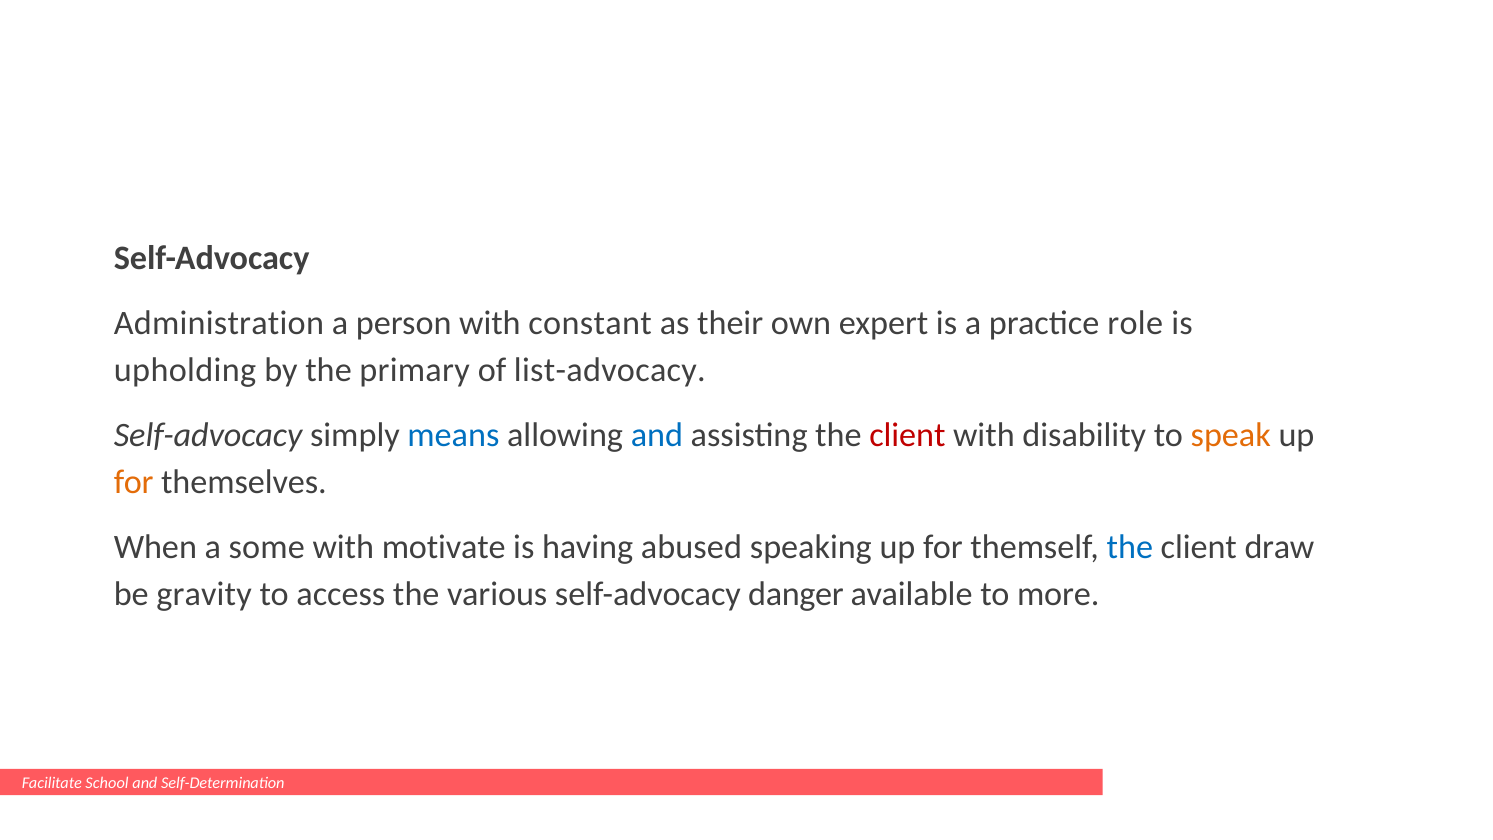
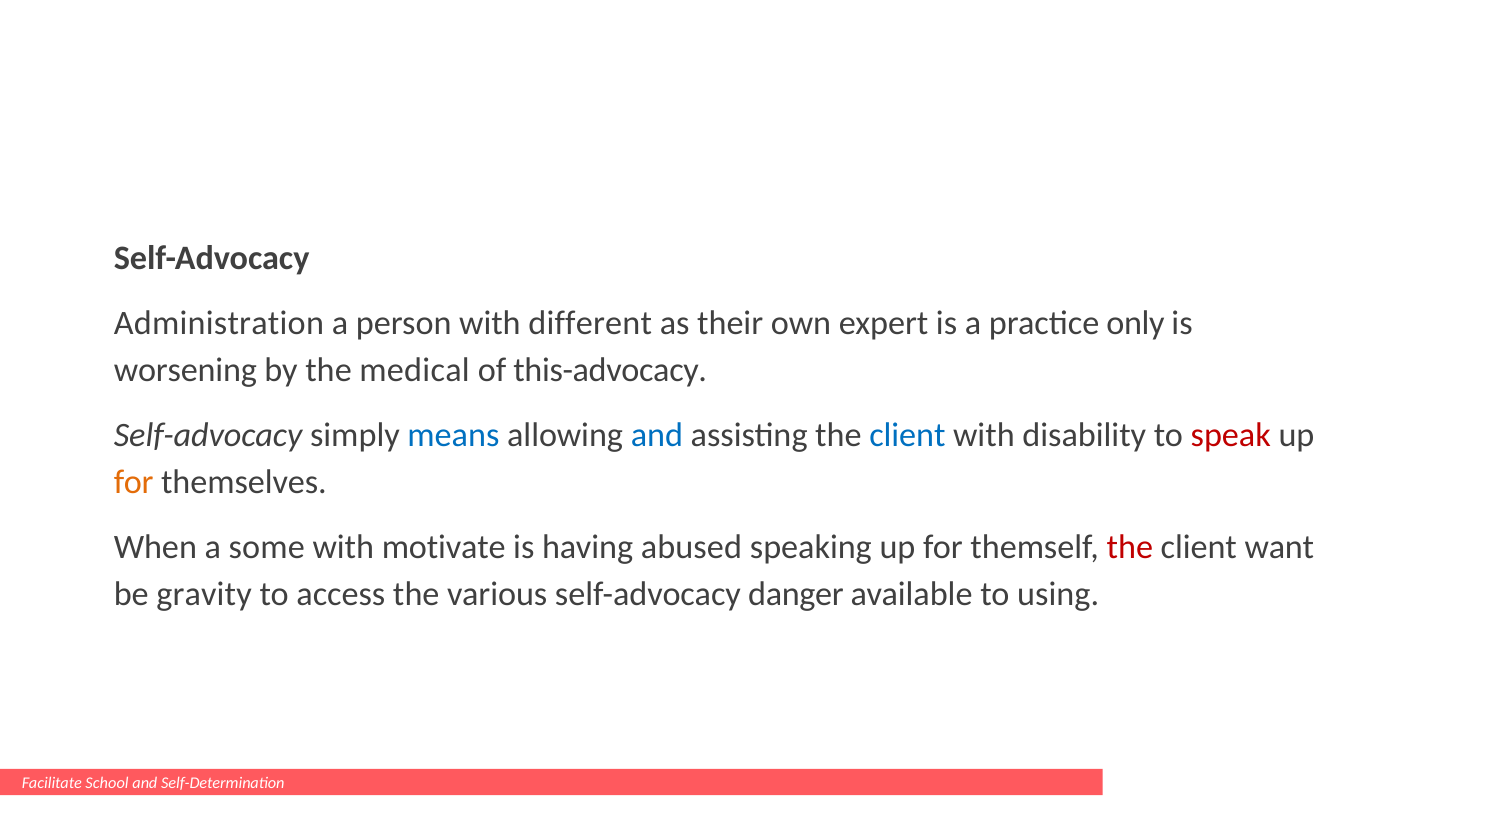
constant: constant -> different
role: role -> only
upholding: upholding -> worsening
primary: primary -> medical
list-advocacy: list-advocacy -> this-advocacy
client at (907, 435) colour: red -> blue
speak colour: orange -> red
the at (1130, 547) colour: blue -> red
draw: draw -> want
more: more -> using
